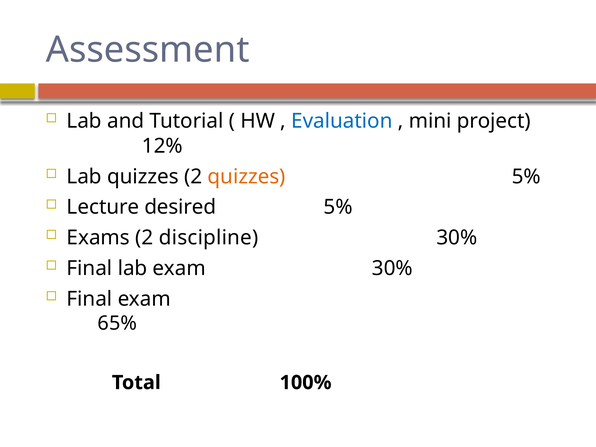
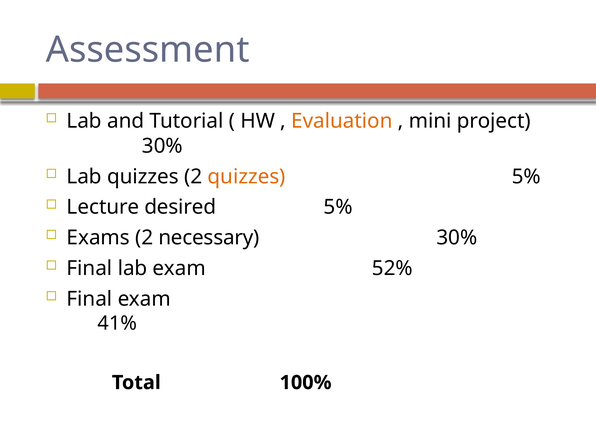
Evaluation colour: blue -> orange
12% at (162, 146): 12% -> 30%
discipline: discipline -> necessary
exam 30%: 30% -> 52%
65%: 65% -> 41%
